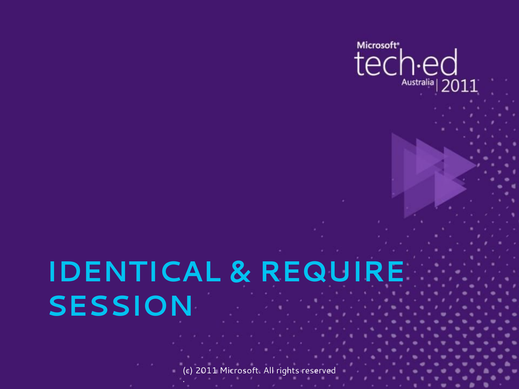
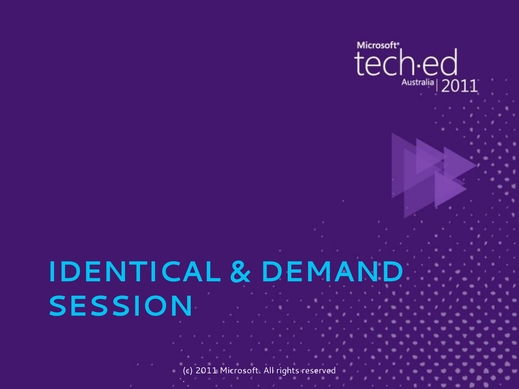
REQUIRE: REQUIRE -> DEMAND
